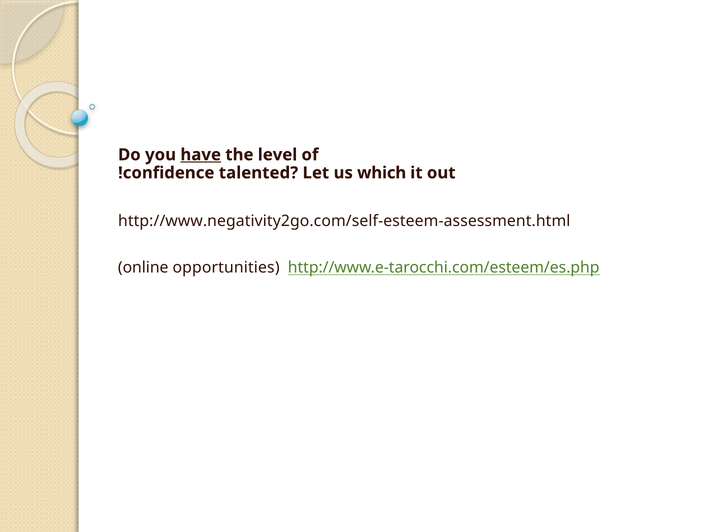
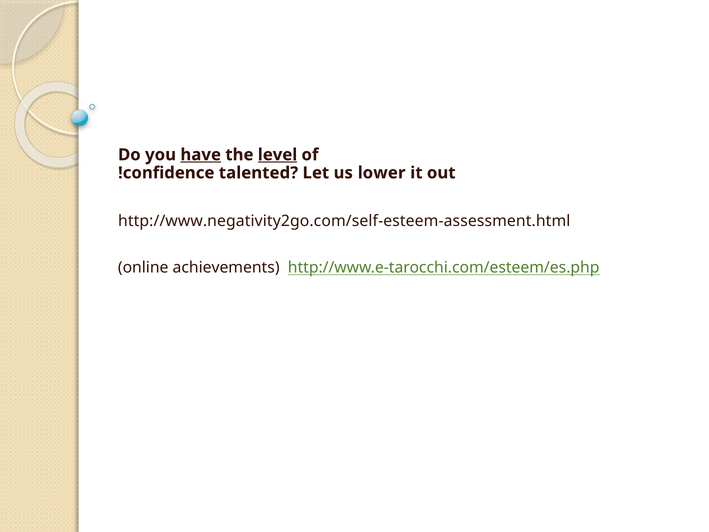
level underline: none -> present
which: which -> lower
opportunities: opportunities -> achievements
